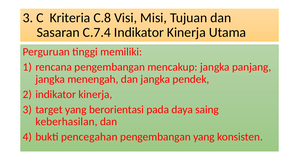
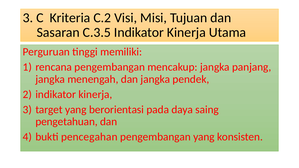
C.8: C.8 -> C.2
C.7.4: C.7.4 -> C.3.5
keberhasilan: keberhasilan -> pengetahuan
